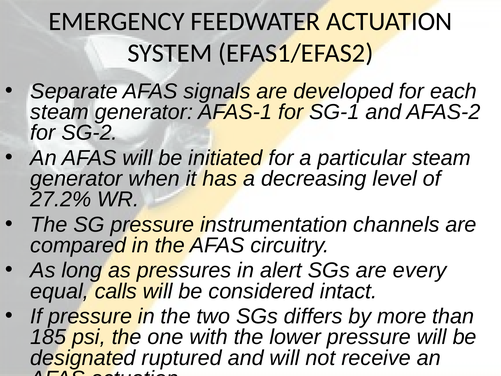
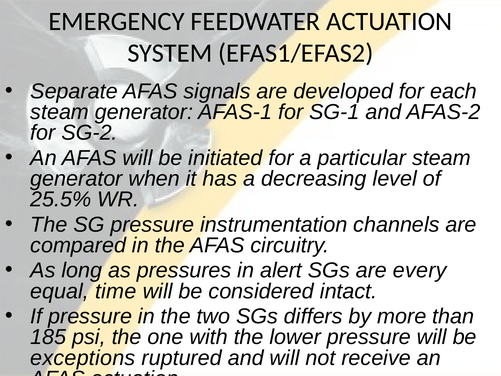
27.2%: 27.2% -> 25.5%
calls: calls -> time
designated: designated -> exceptions
